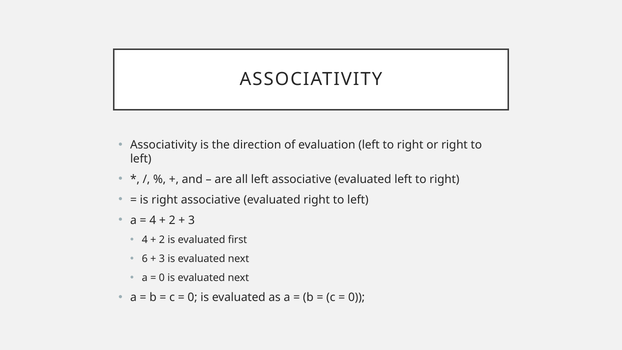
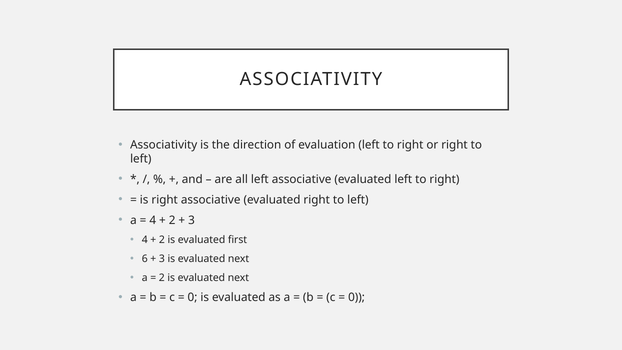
0 at (162, 278): 0 -> 2
